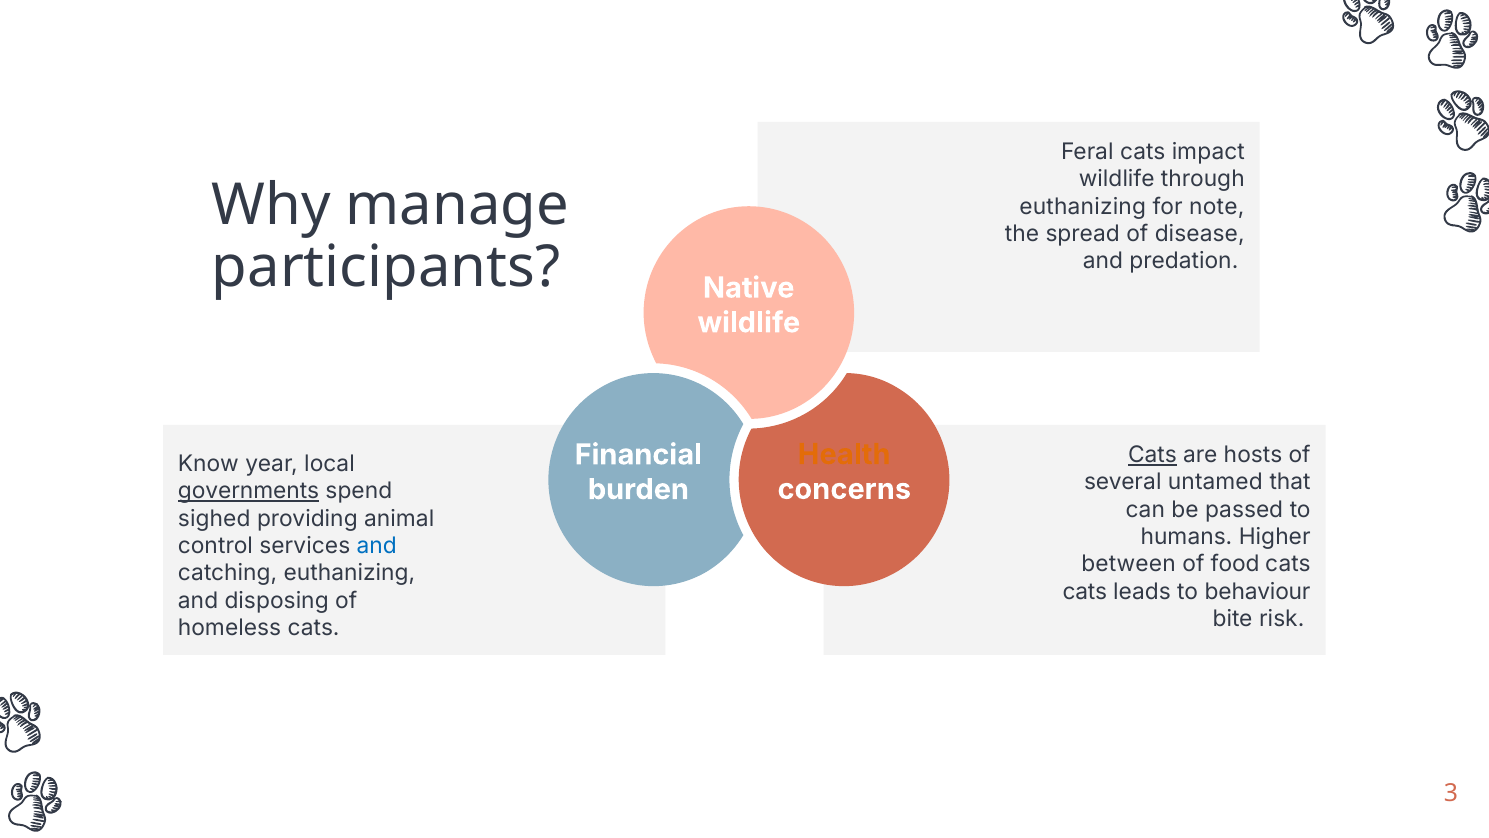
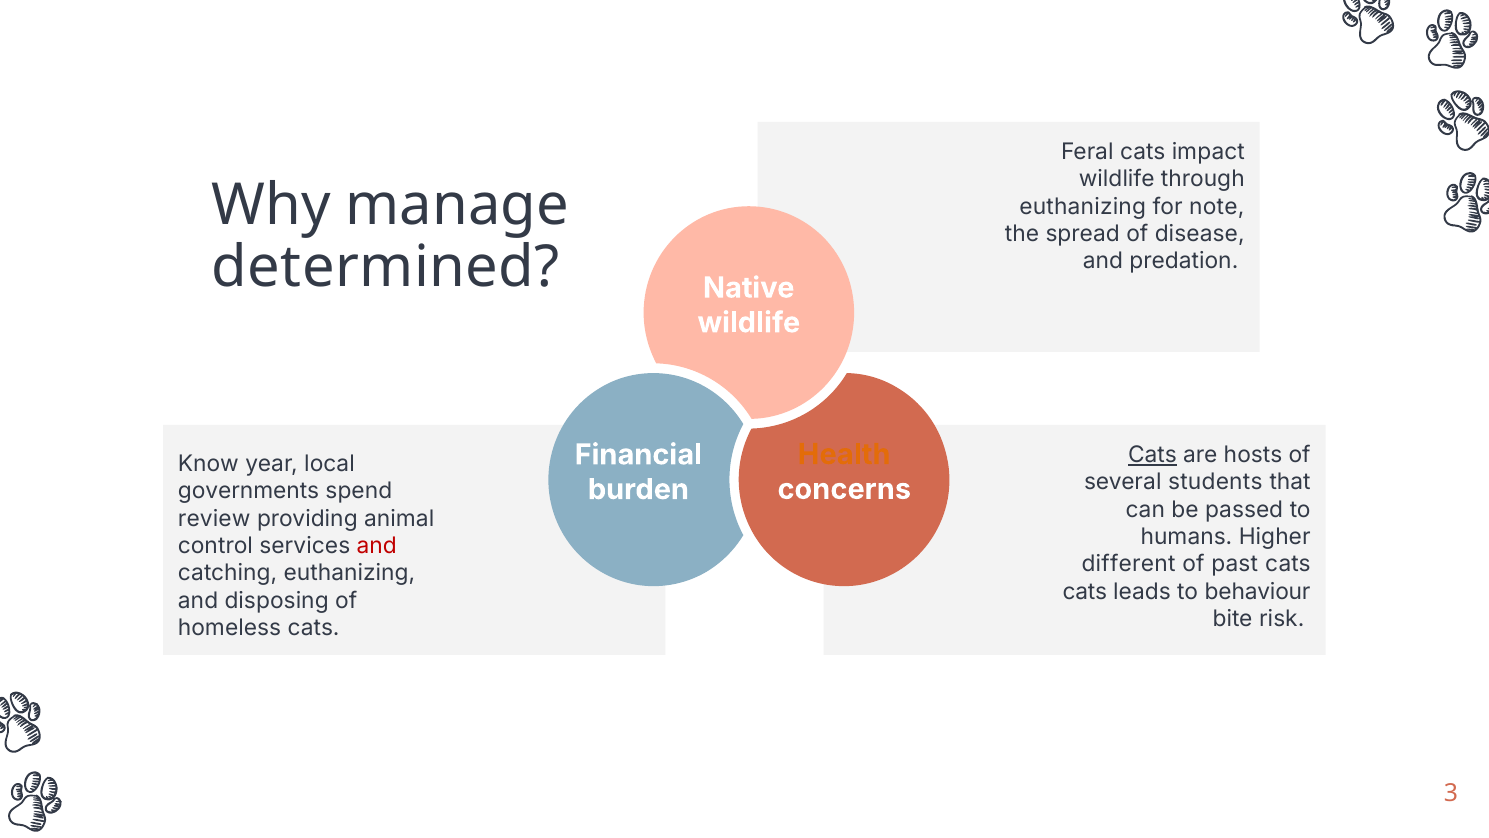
participants: participants -> determined
untamed: untamed -> students
governments underline: present -> none
sighed: sighed -> review
and at (377, 546) colour: blue -> red
between: between -> different
food: food -> past
